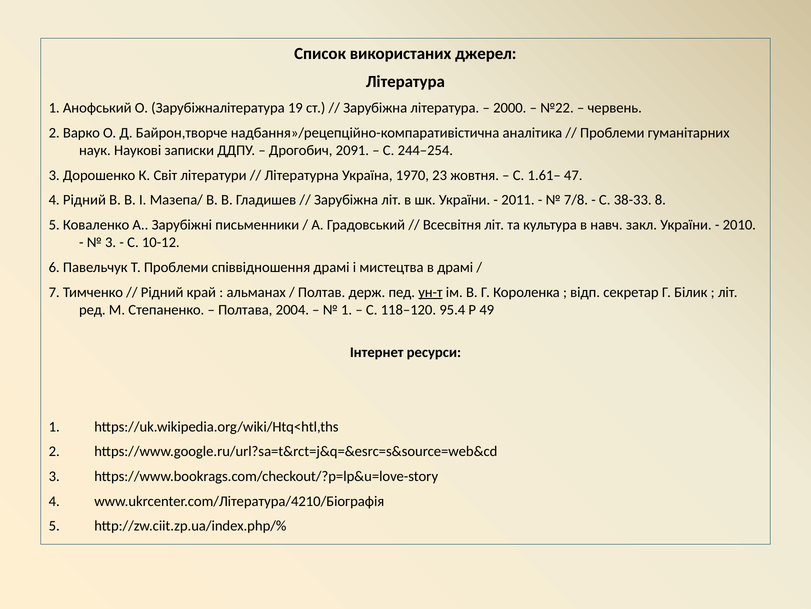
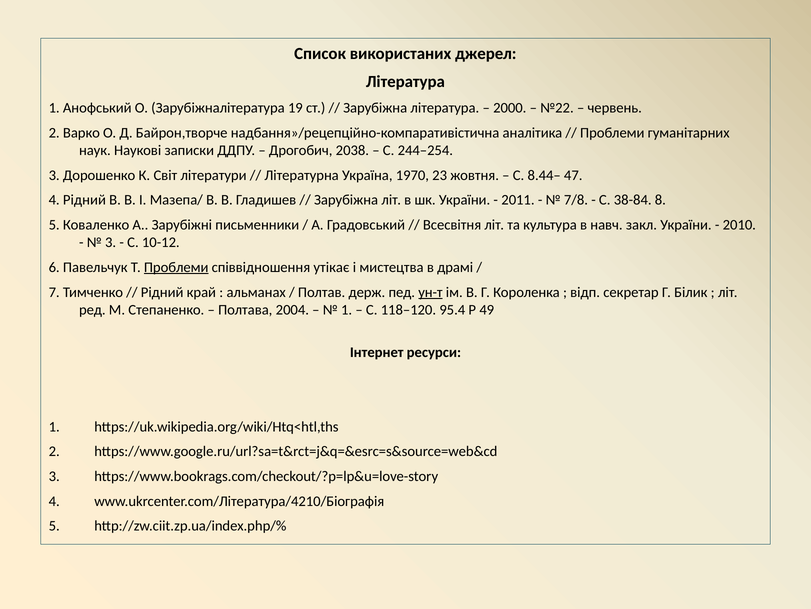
2091: 2091 -> 2038
1.61–: 1.61– -> 8.44–
38-33: 38-33 -> 38-84
Проблеми at (176, 267) underline: none -> present
співвідношення драмі: драмі -> утікає
